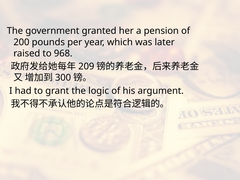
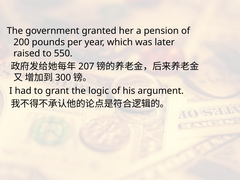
968: 968 -> 550
209: 209 -> 207
